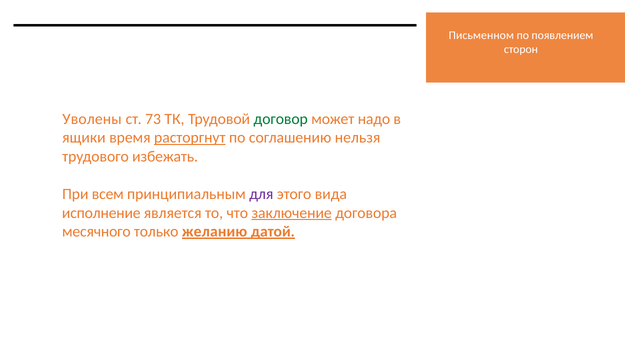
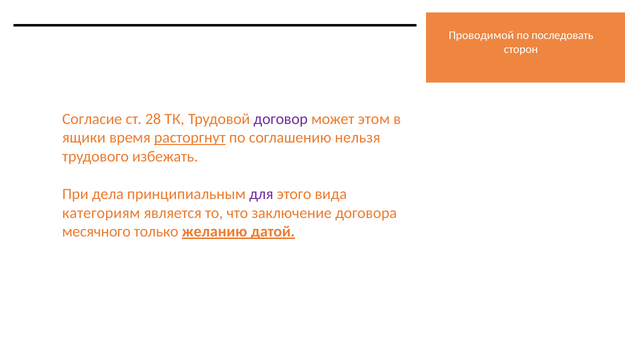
Письменном: Письменном -> Проводимой
появлением: появлением -> последовать
Уволены: Уволены -> Согласие
73: 73 -> 28
договор colour: green -> purple
надо: надо -> этом
всем: всем -> дела
исполнение: исполнение -> категориям
заключение underline: present -> none
